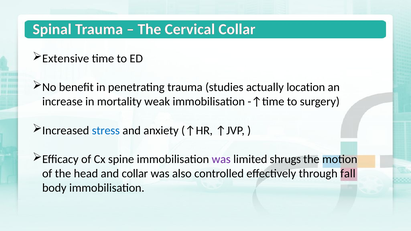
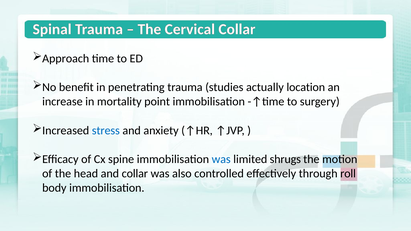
Extensive: Extensive -> Approach
weak: weak -> point
was at (221, 159) colour: purple -> blue
fall: fall -> roll
